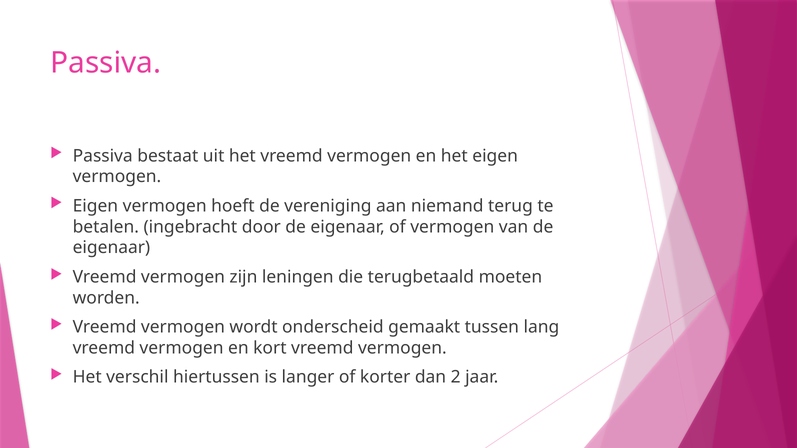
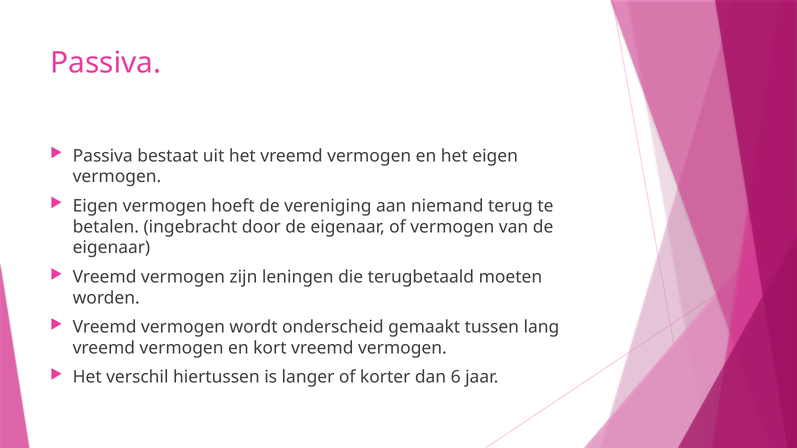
2: 2 -> 6
